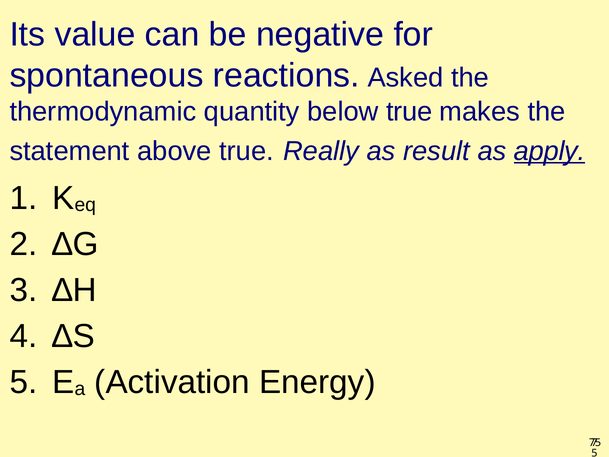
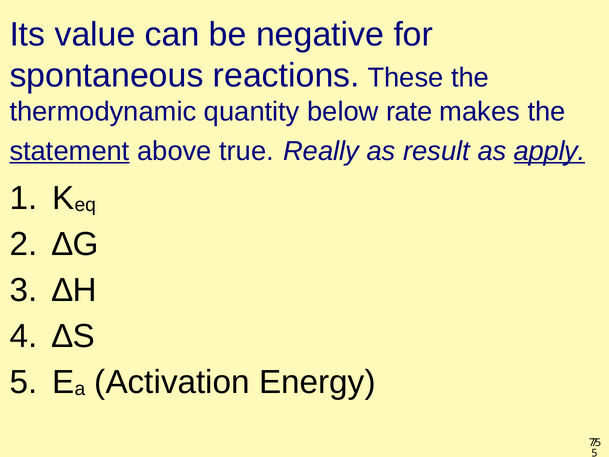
Asked: Asked -> These
below true: true -> rate
statement underline: none -> present
